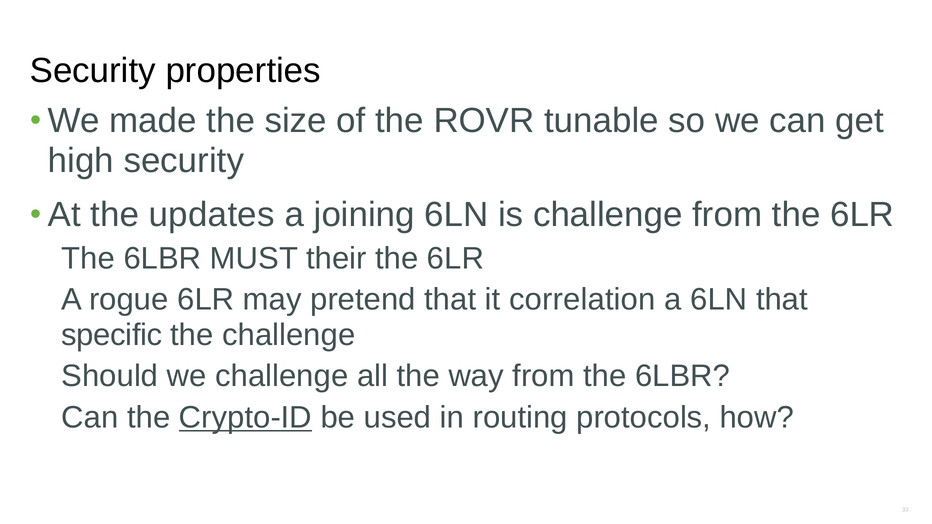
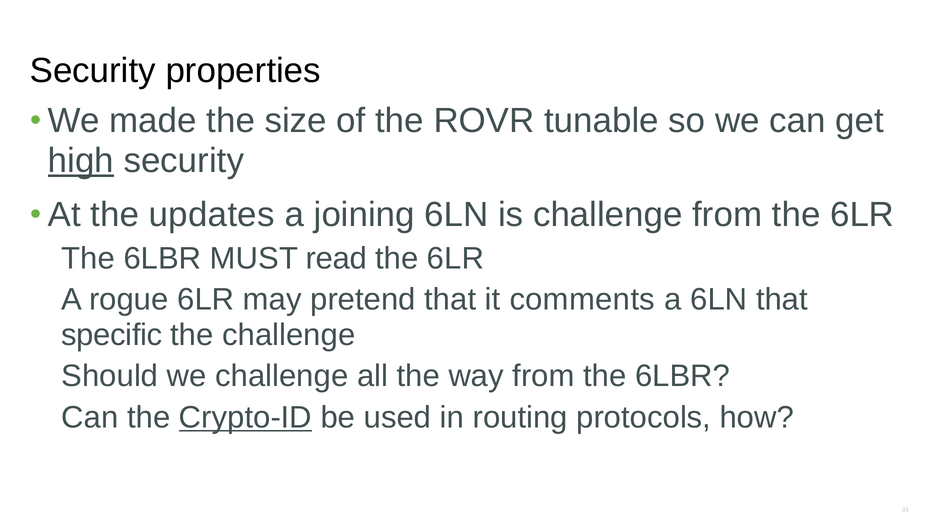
high underline: none -> present
their: their -> read
correlation: correlation -> comments
